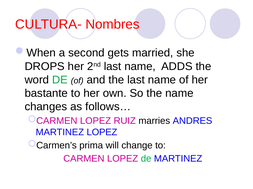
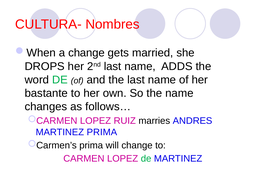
a second: second -> change
MARTINEZ LOPEZ: LOPEZ -> PRIMA
